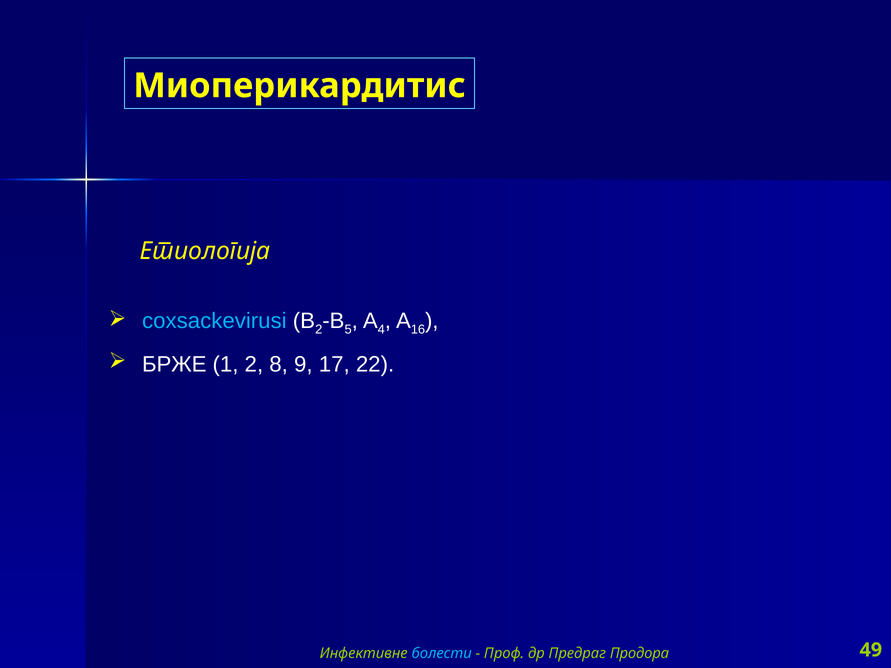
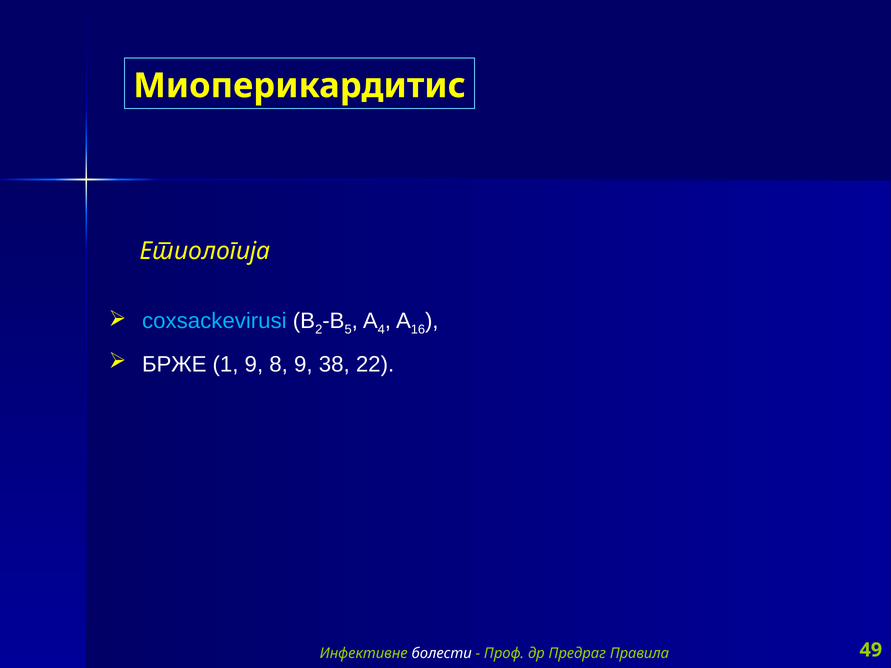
1 2: 2 -> 9
17: 17 -> 38
болести colour: light blue -> white
Продора: Продора -> Правила
